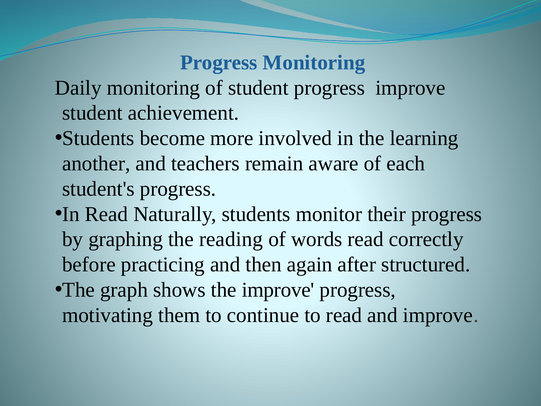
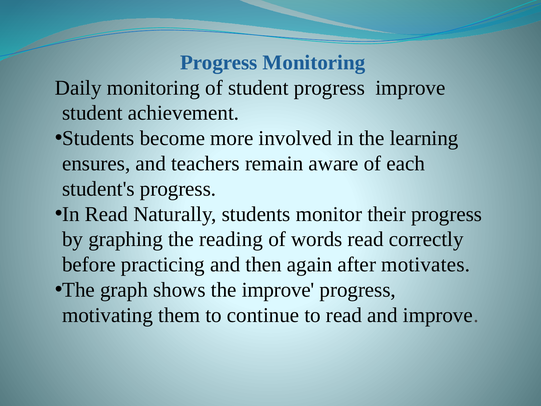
another: another -> ensures
structured: structured -> motivates
